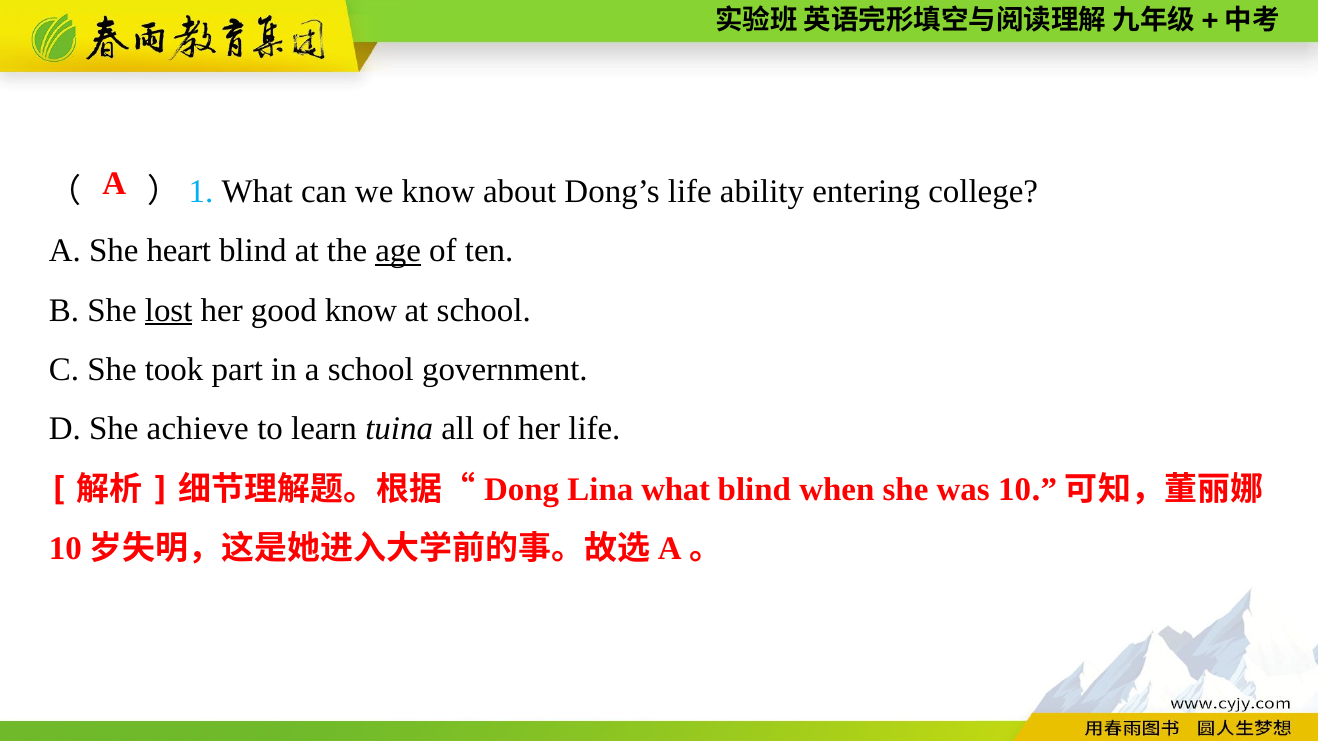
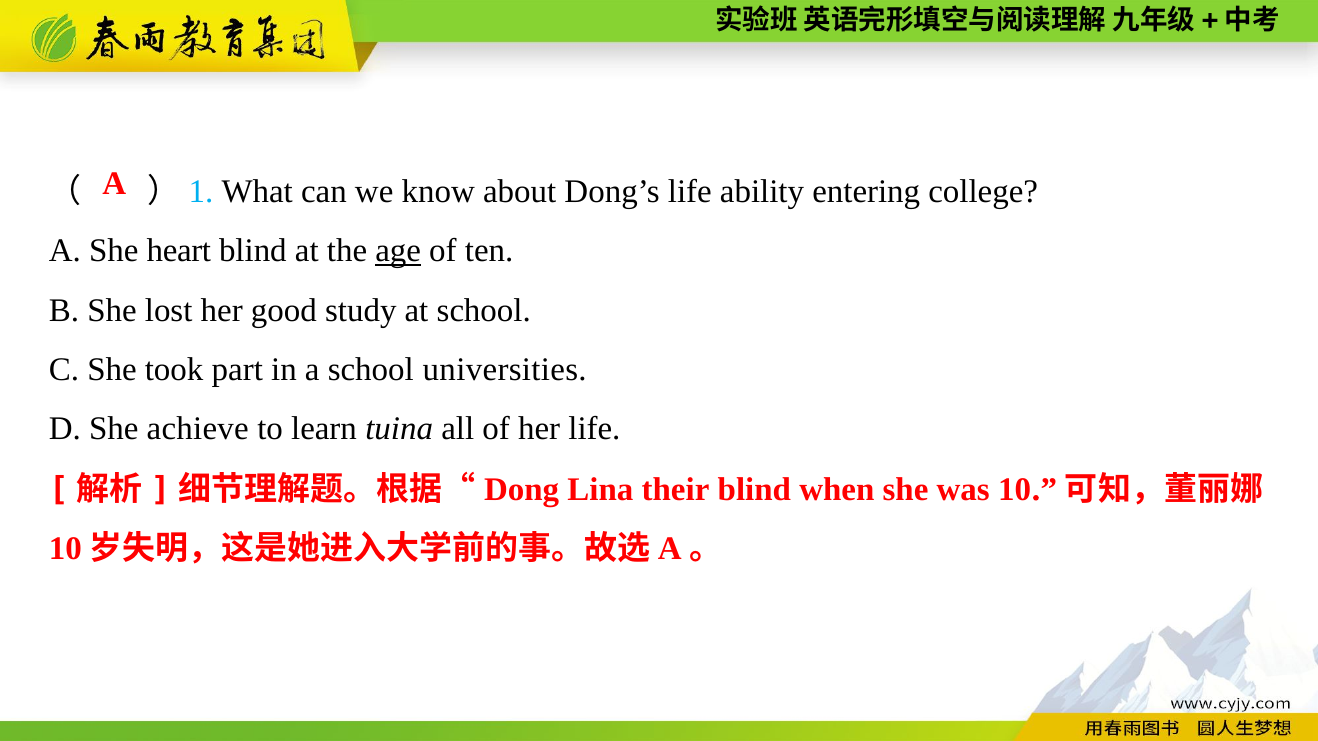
lost underline: present -> none
good know: know -> study
government: government -> universities
Lina what: what -> their
